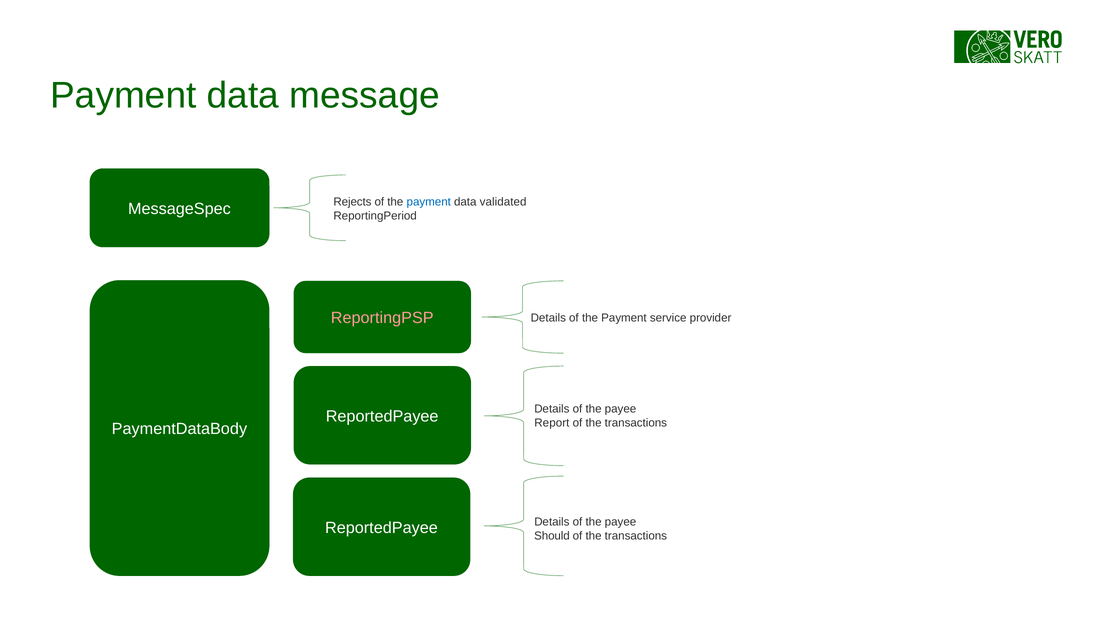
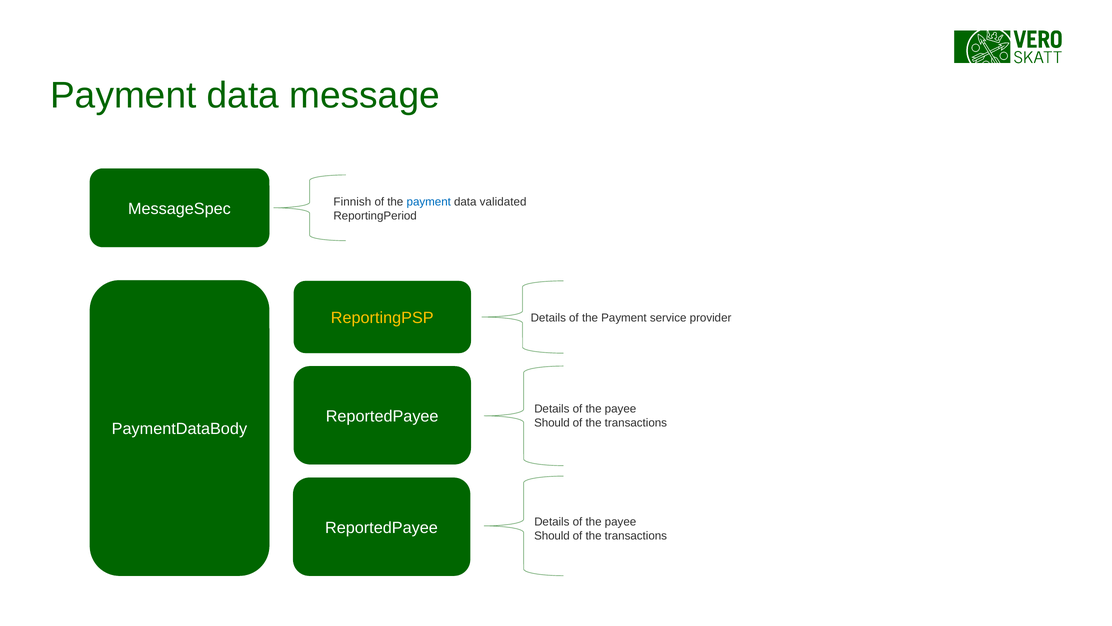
Rejects: Rejects -> Finnish
ReportingPSP colour: pink -> yellow
Report at (552, 423): Report -> Should
